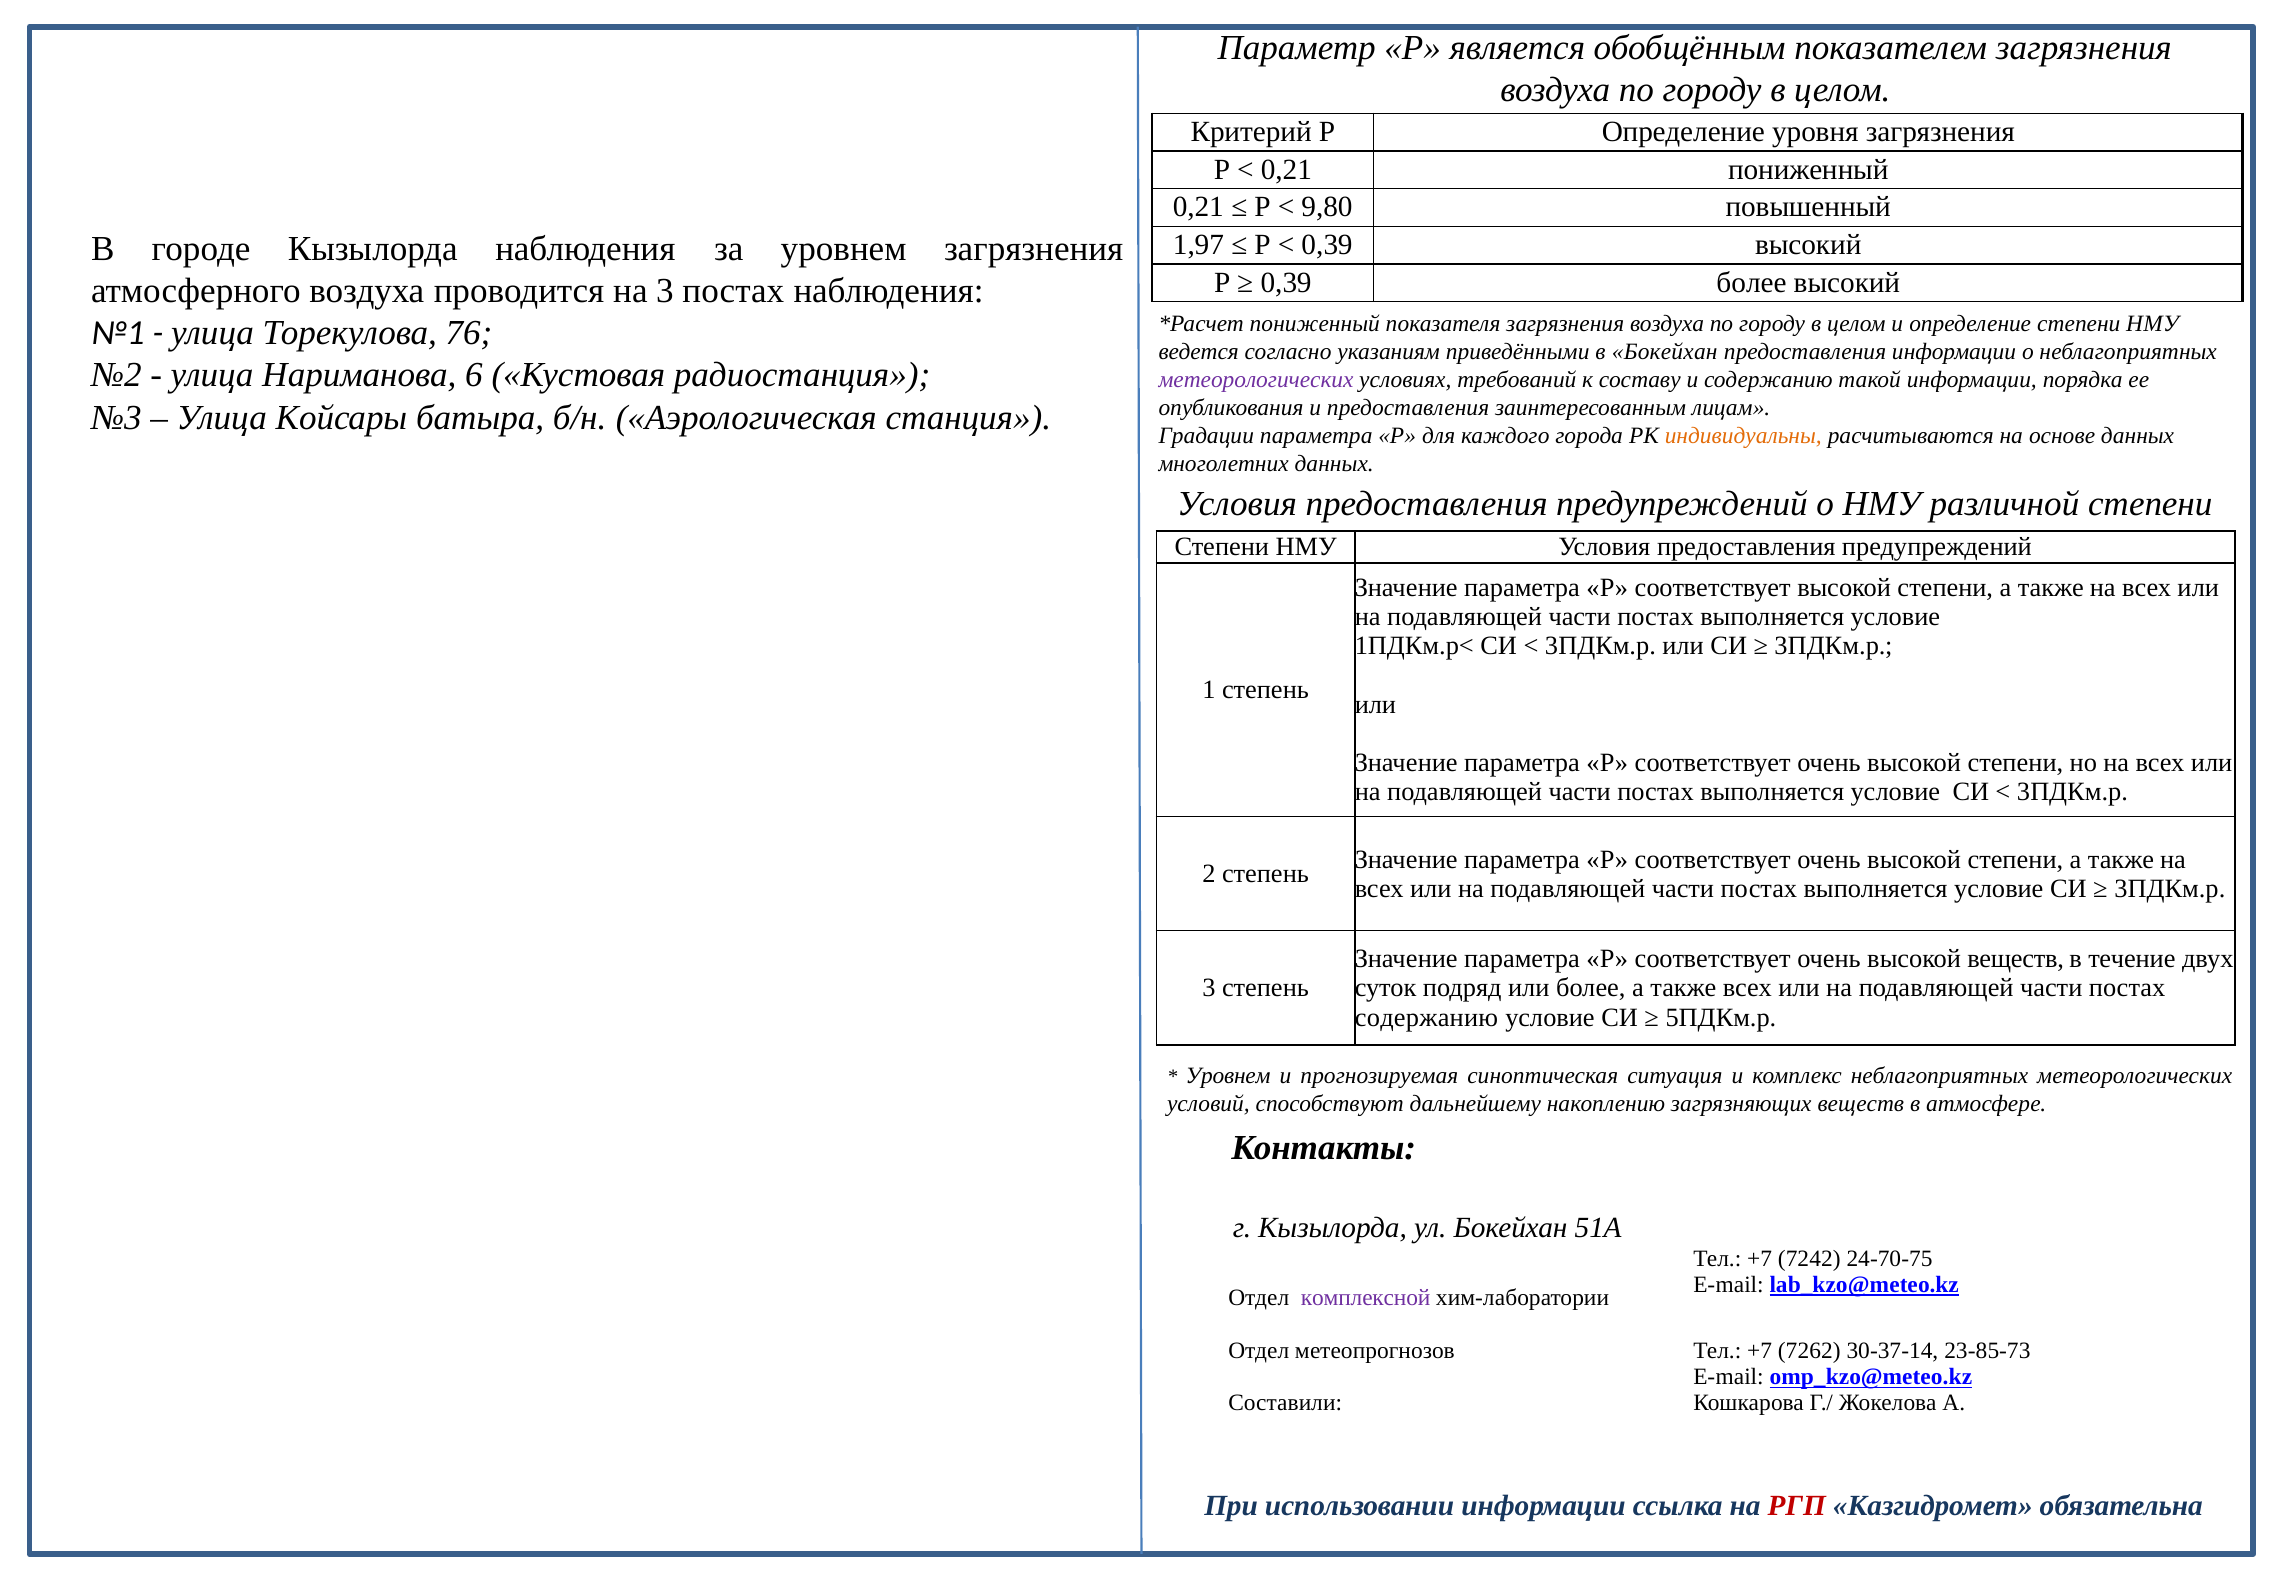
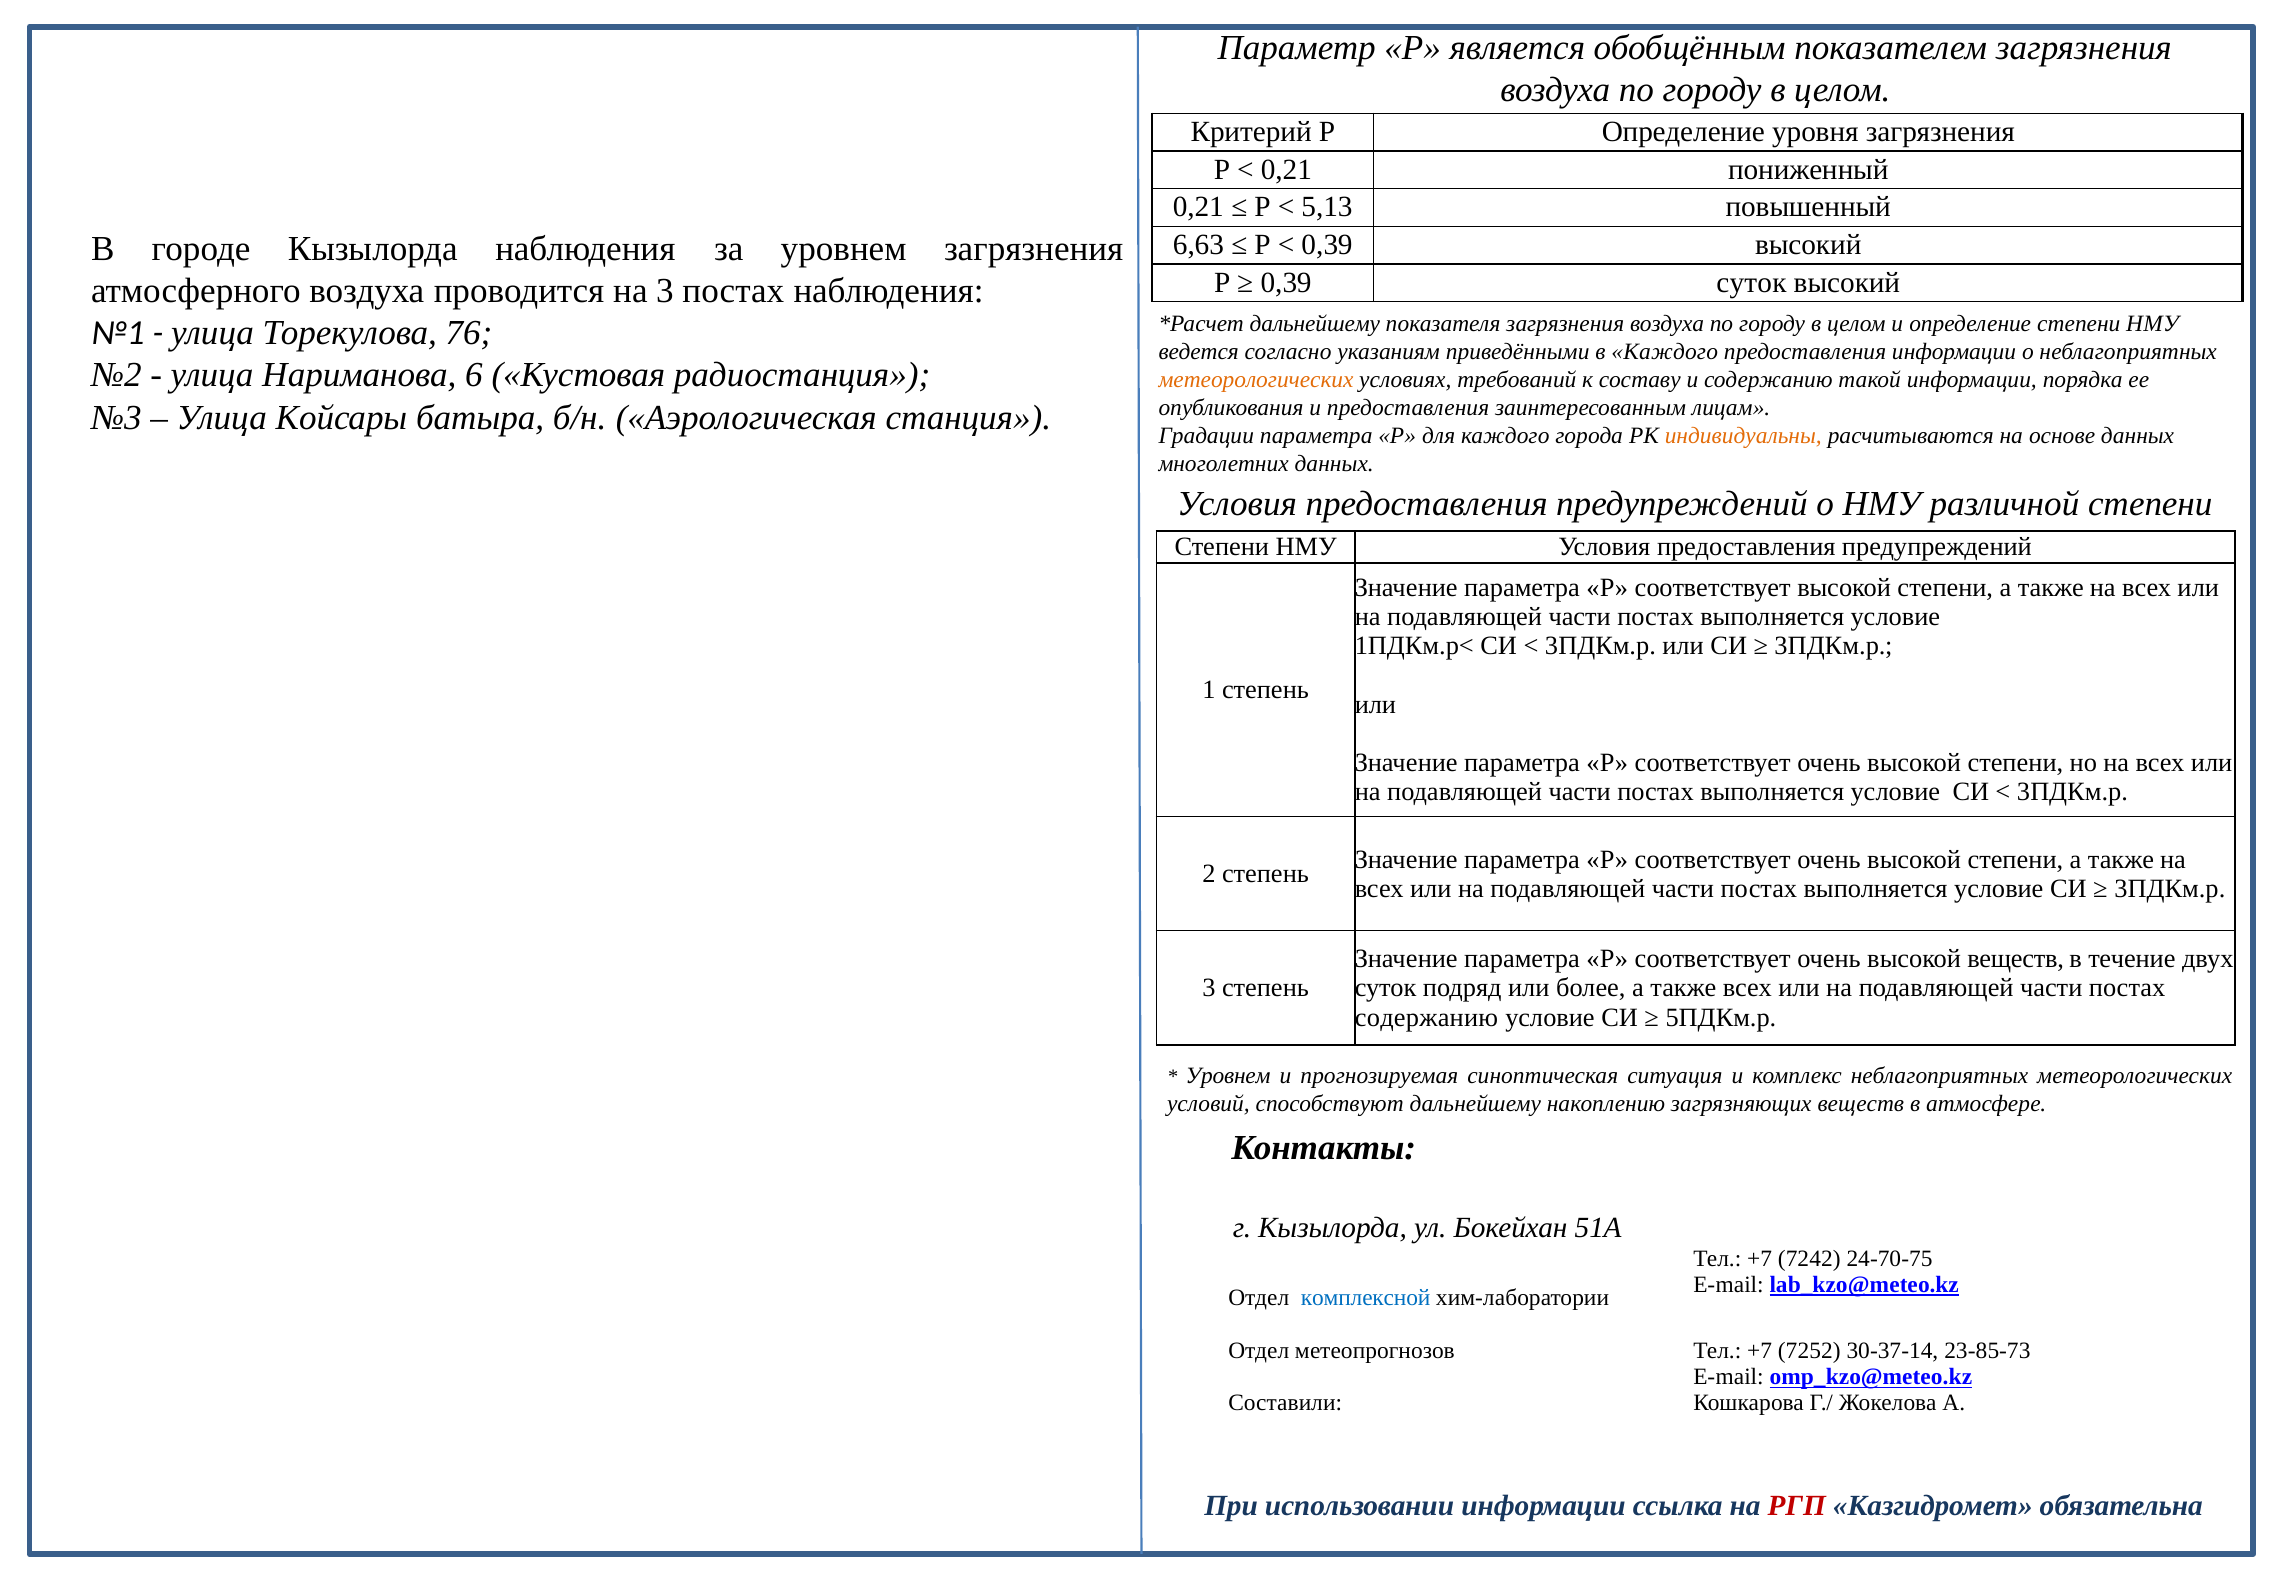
9,80: 9,80 -> 5,13
1,97: 1,97 -> 6,63
0,39 более: более -> суток
пониженный at (1315, 324): пониженный -> дальнейшему
в Бокейхан: Бокейхан -> Каждого
метеорологических at (1256, 380) colour: purple -> orange
комплексной colour: purple -> blue
7262: 7262 -> 7252
